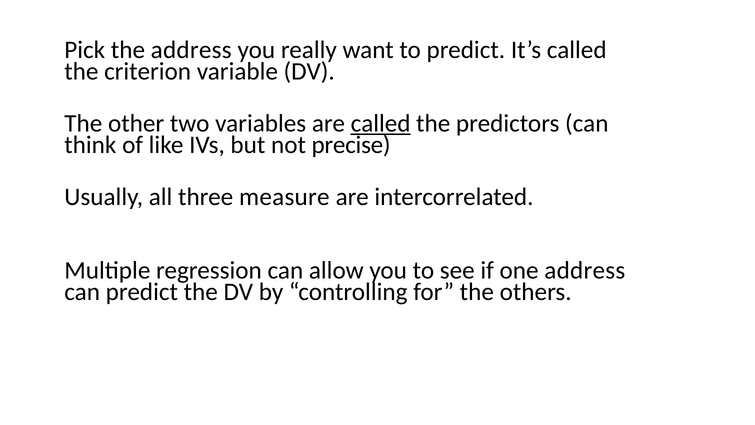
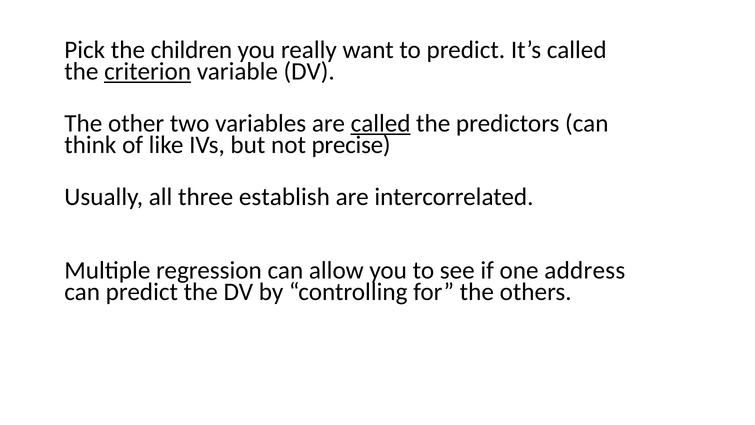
the address: address -> children
criterion underline: none -> present
measure: measure -> establish
